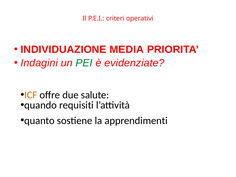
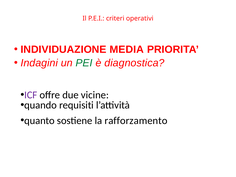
evidenziate: evidenziate -> diagnostica
ICF colour: orange -> purple
salute: salute -> vicine
apprendimenti: apprendimenti -> rafforzamento
